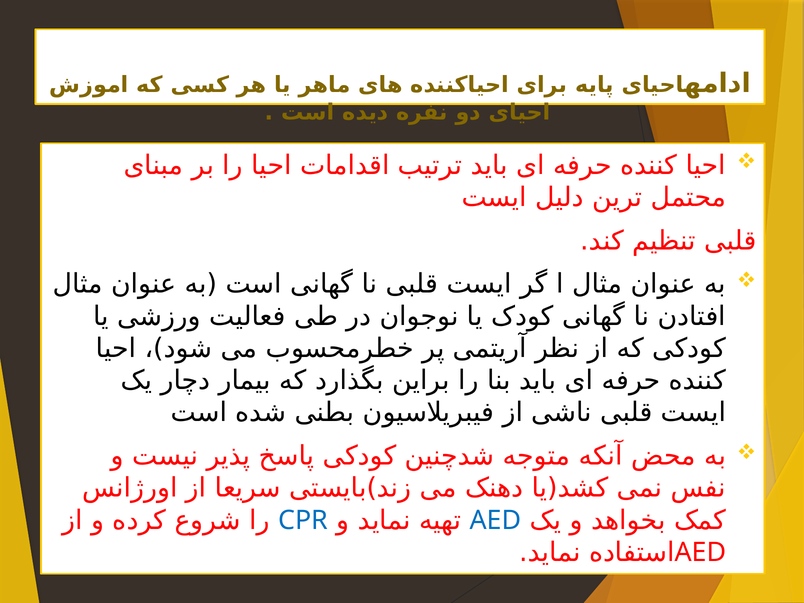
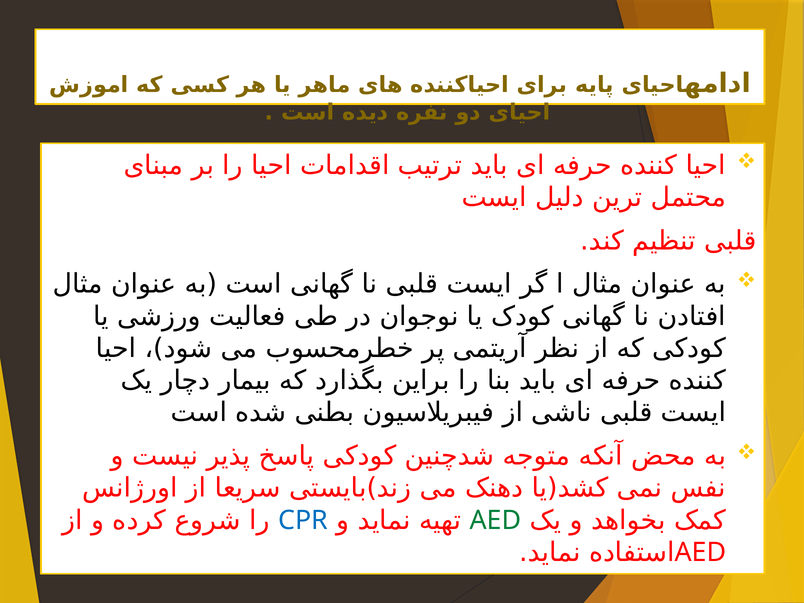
AED at (496, 520) colour: blue -> green
